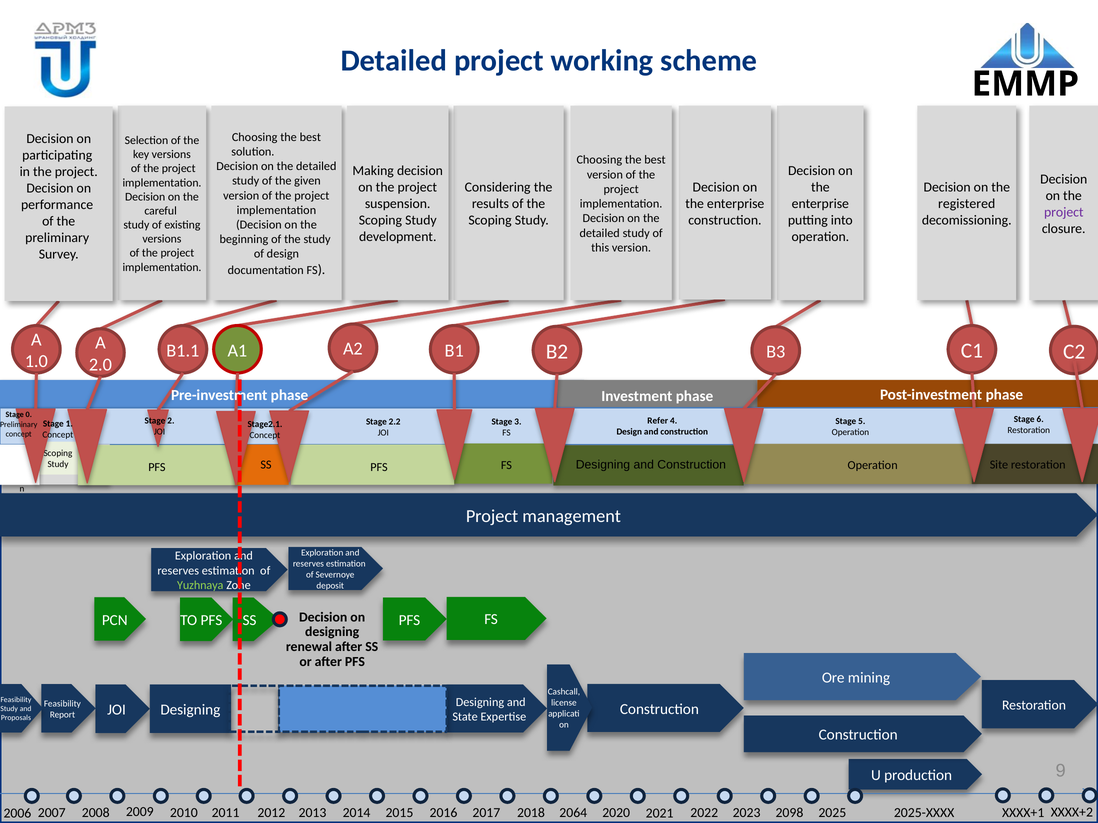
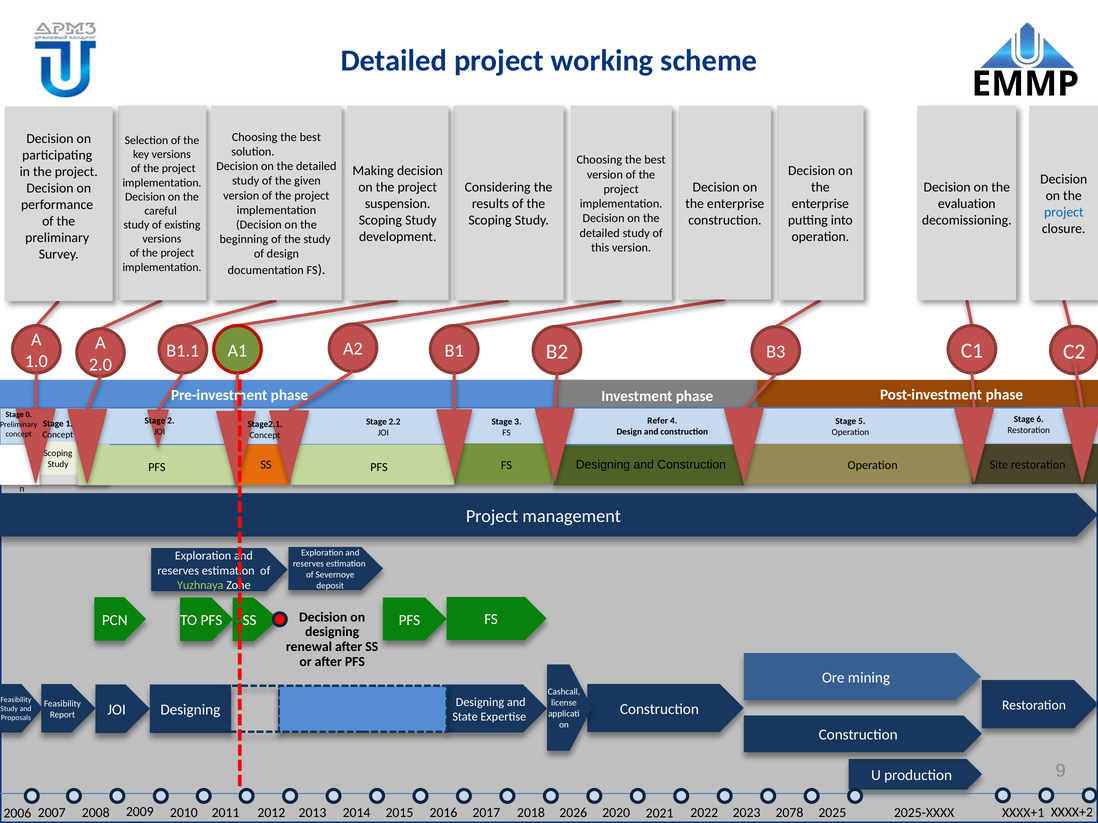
registered: registered -> evaluation
project at (1064, 212) colour: purple -> blue
2064: 2064 -> 2026
2098: 2098 -> 2078
